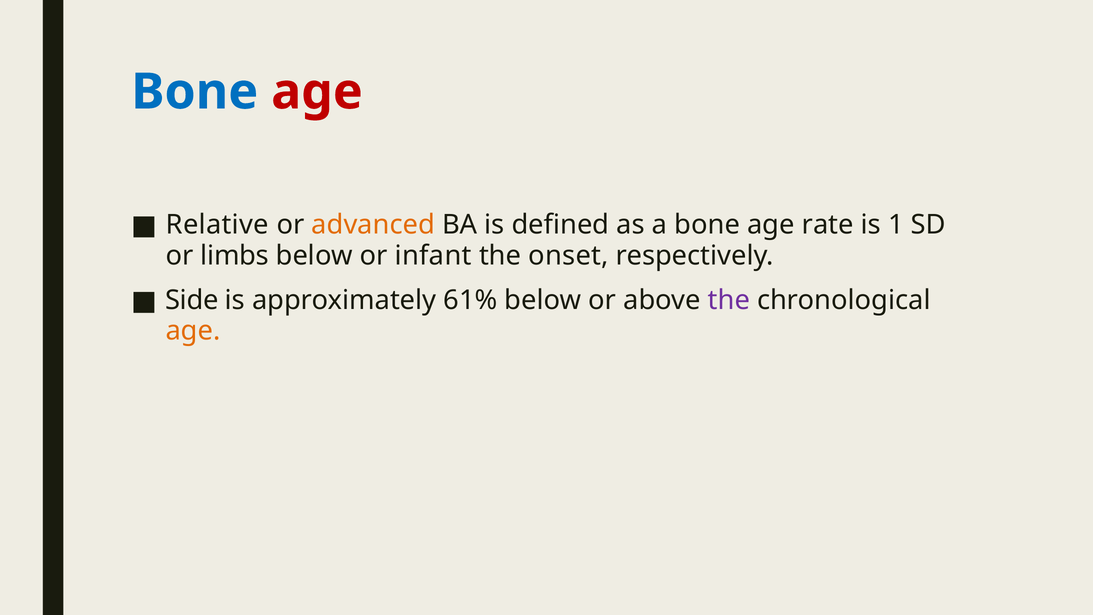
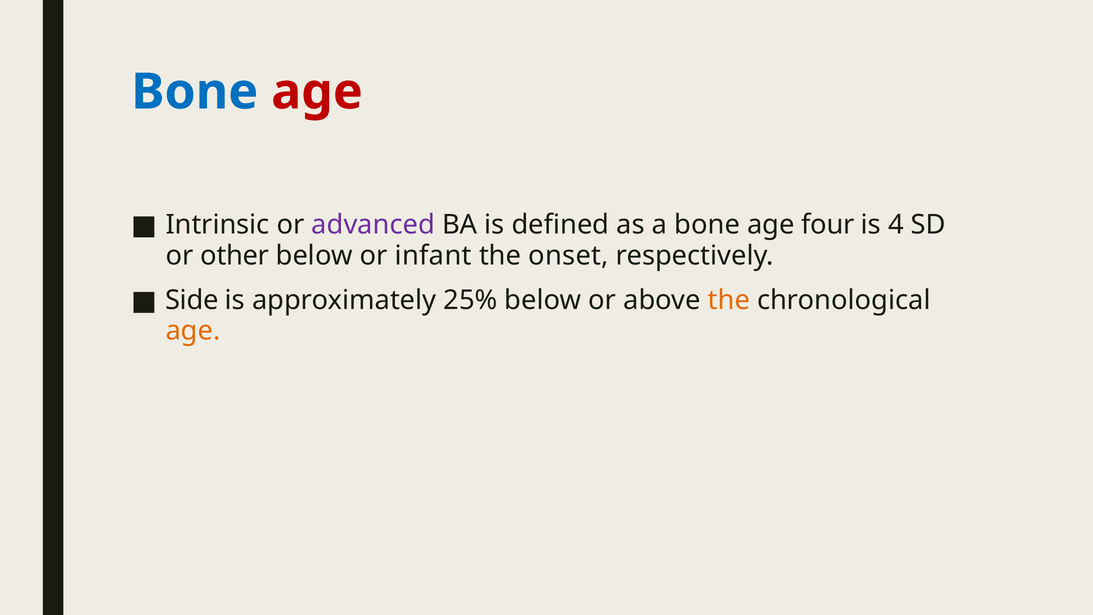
Relative: Relative -> Intrinsic
advanced colour: orange -> purple
rate: rate -> four
1: 1 -> 4
limbs: limbs -> other
61%: 61% -> 25%
the at (729, 300) colour: purple -> orange
